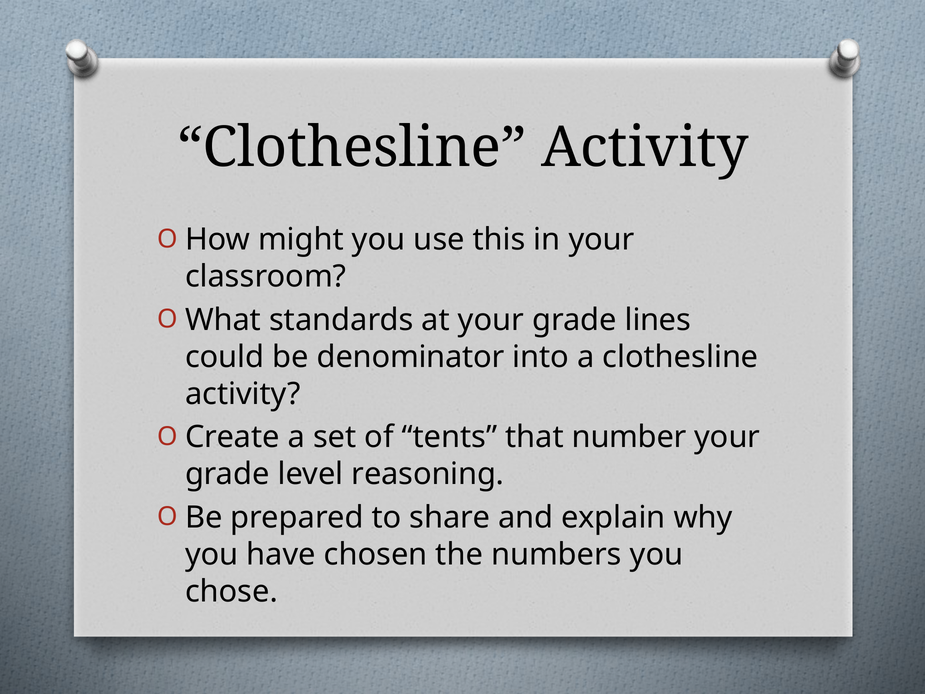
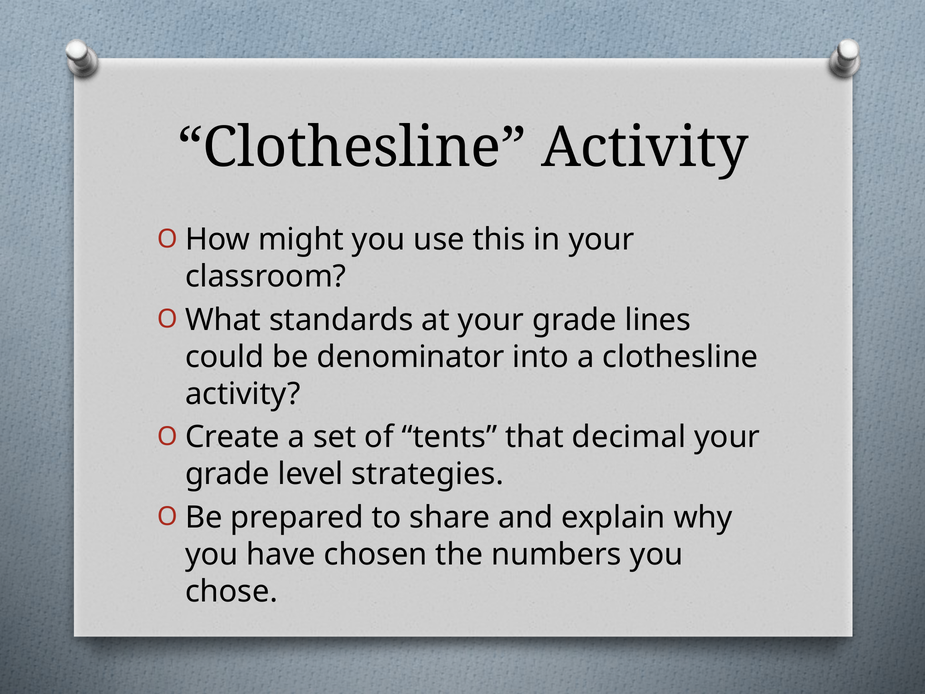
number: number -> decimal
reasoning: reasoning -> strategies
